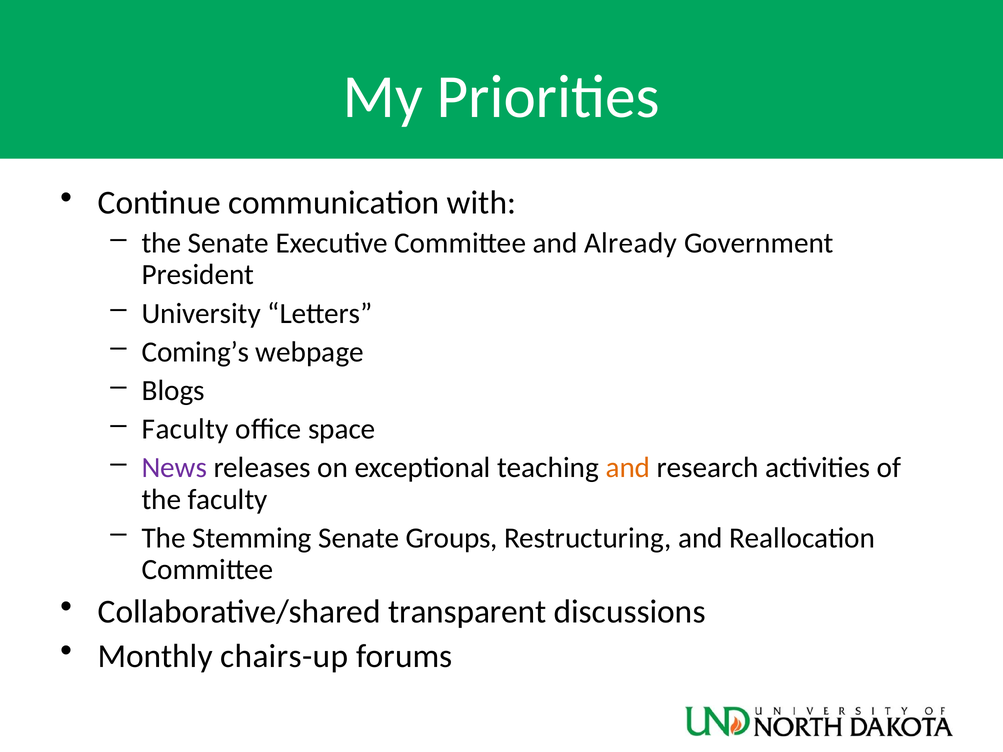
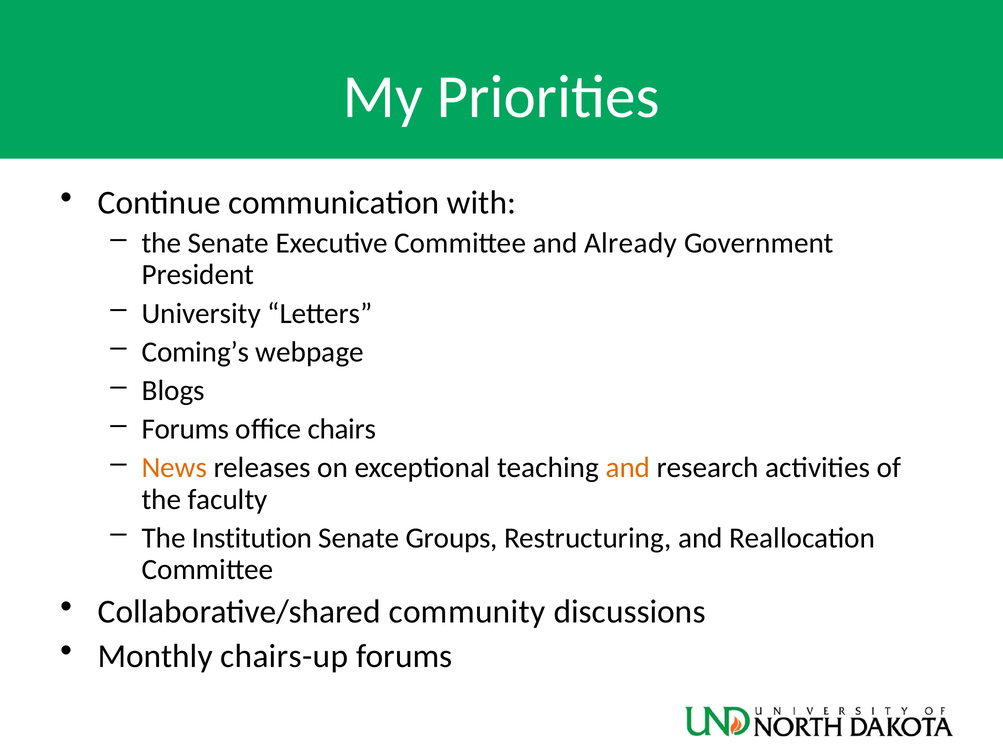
Faculty at (185, 429): Faculty -> Forums
space: space -> chairs
News colour: purple -> orange
Stemming: Stemming -> Institution
transparent: transparent -> community
